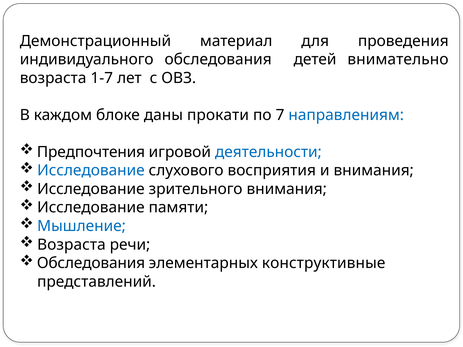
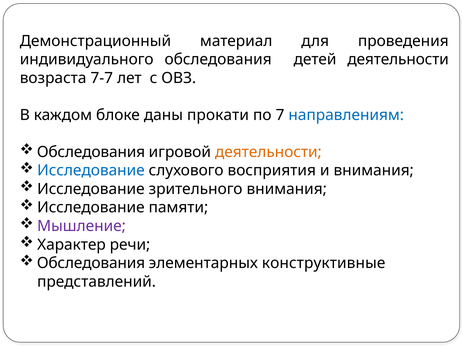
детей внимательно: внимательно -> деятельности
1-7: 1-7 -> 7-7
Предпочтения at (91, 152): Предпочтения -> Обследования
деятельности at (268, 152) colour: blue -> orange
Мышление colour: blue -> purple
Возраста at (71, 245): Возраста -> Характер
